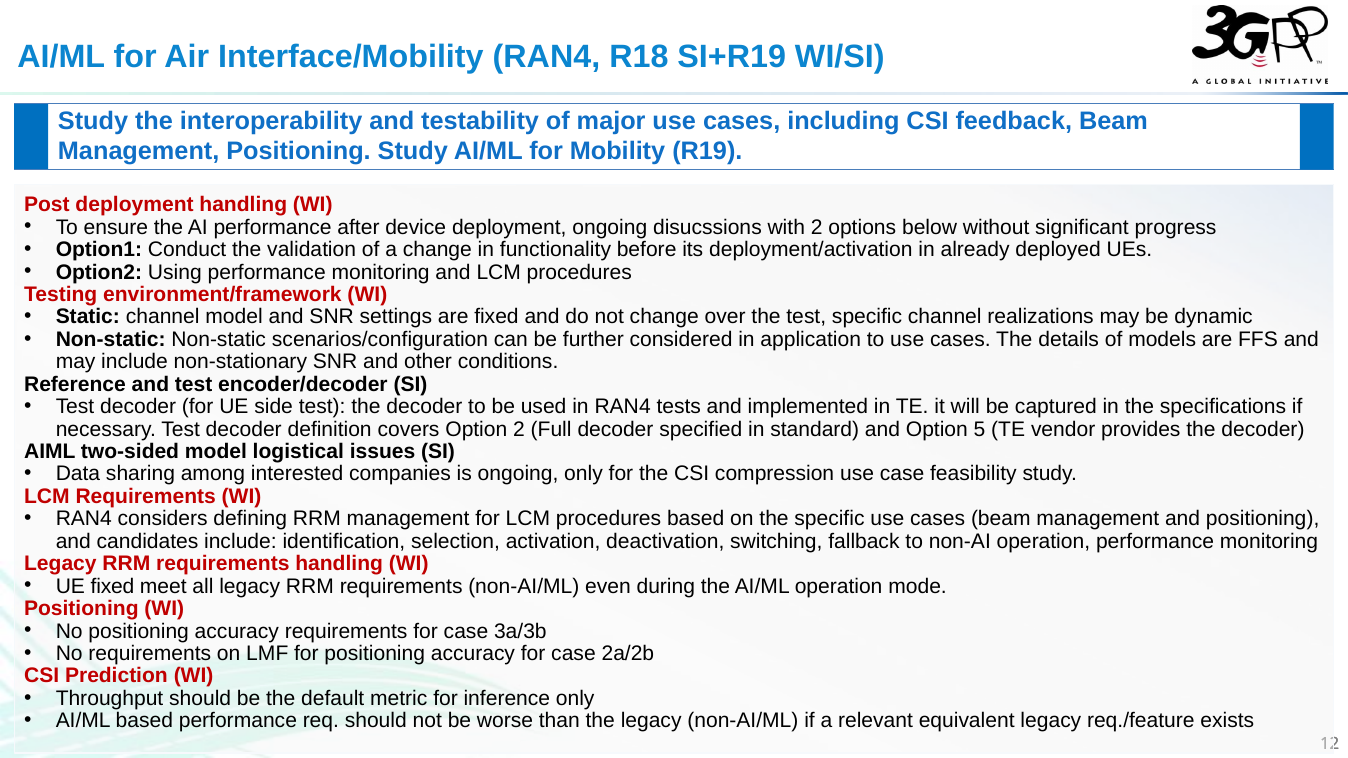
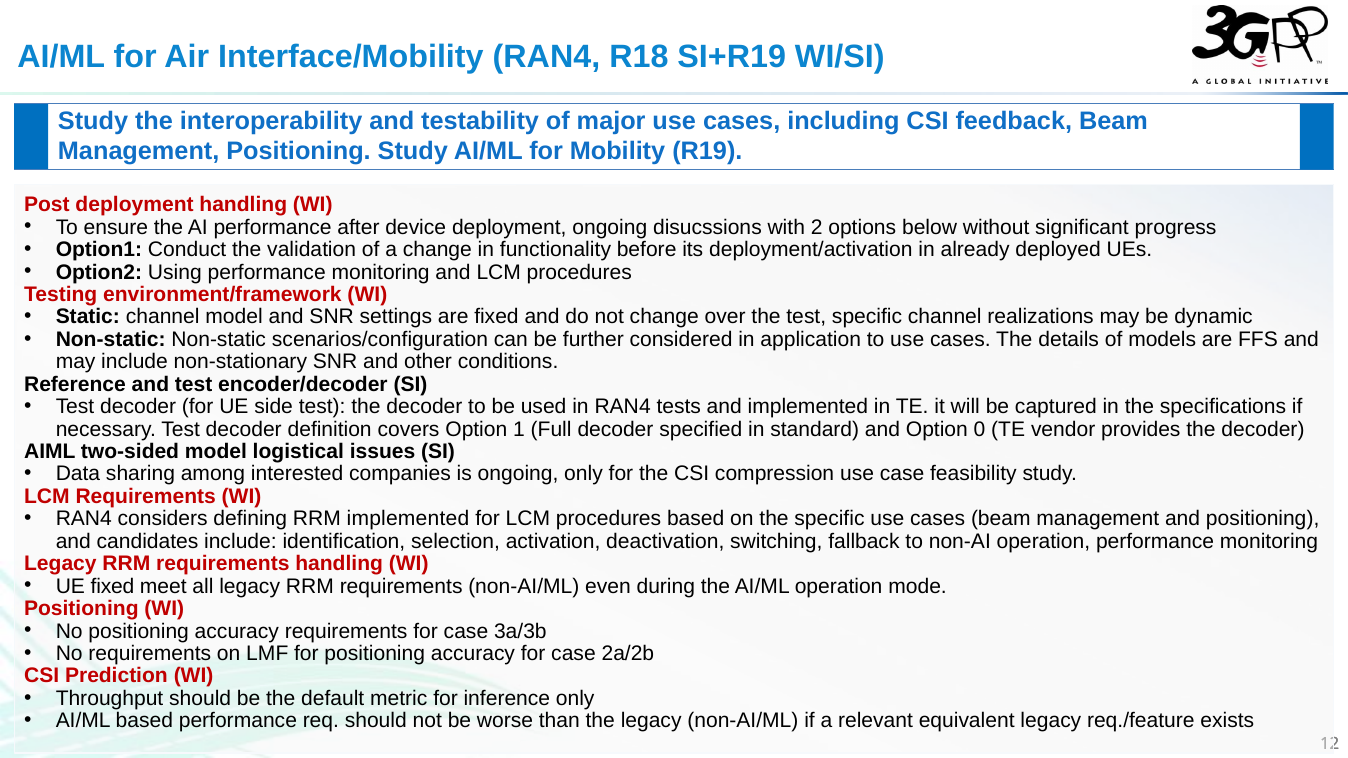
Option 2: 2 -> 1
5: 5 -> 0
RRM management: management -> implemented
